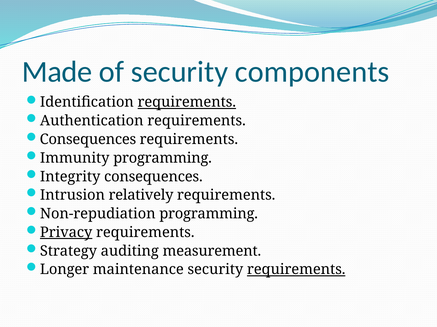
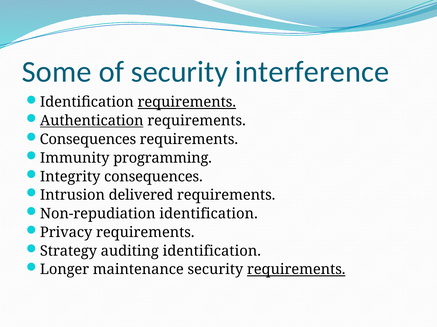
Made: Made -> Some
components: components -> interference
Authentication underline: none -> present
relatively: relatively -> delivered
Non-repudiation programming: programming -> identification
Privacy underline: present -> none
auditing measurement: measurement -> identification
